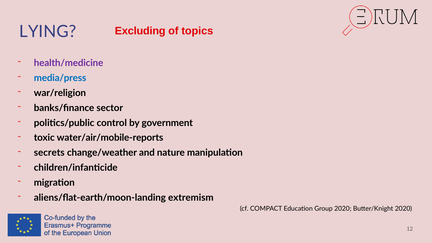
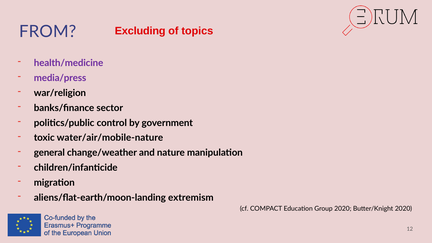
LYING: LYING -> FROM
media/press colour: blue -> purple
water/air/mobile-reports: water/air/mobile-reports -> water/air/mobile-nature
secrets: secrets -> general
